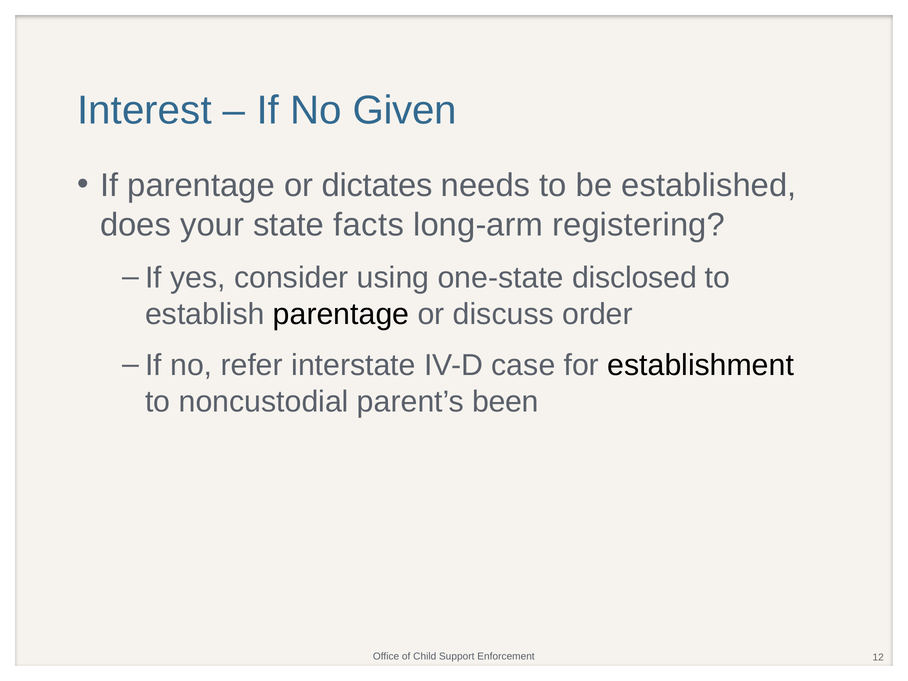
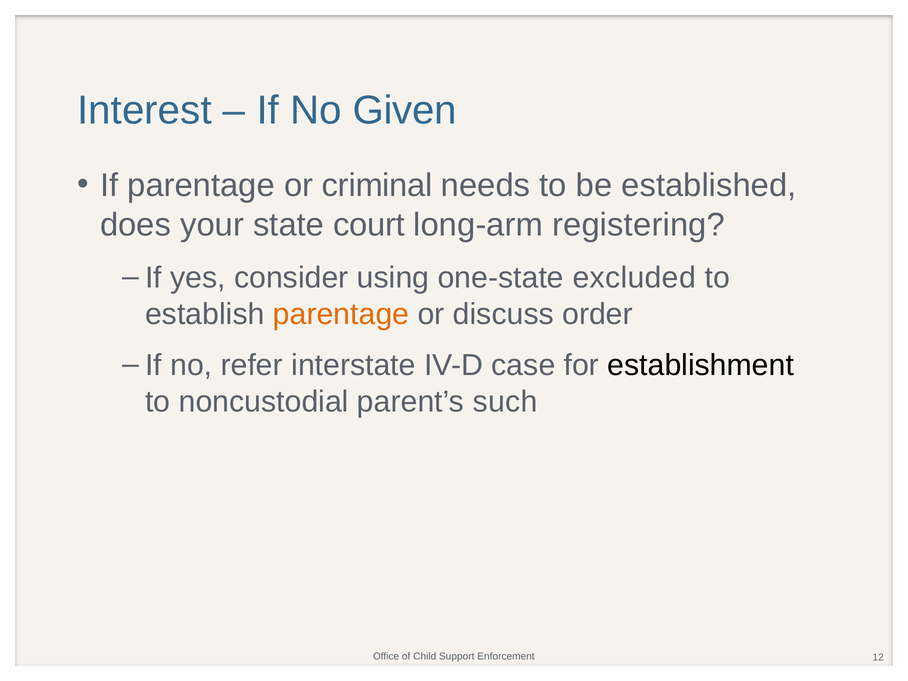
dictates: dictates -> criminal
facts: facts -> court
disclosed: disclosed -> excluded
parentage at (341, 314) colour: black -> orange
been: been -> such
